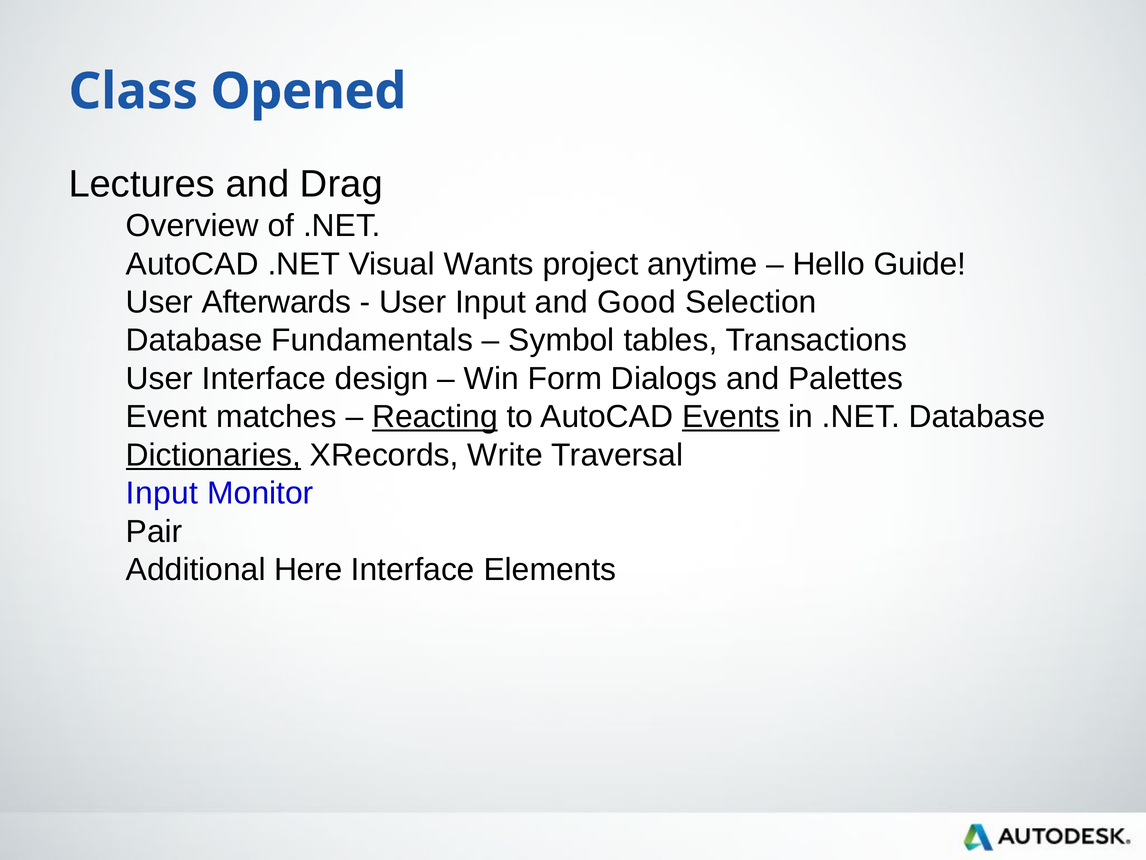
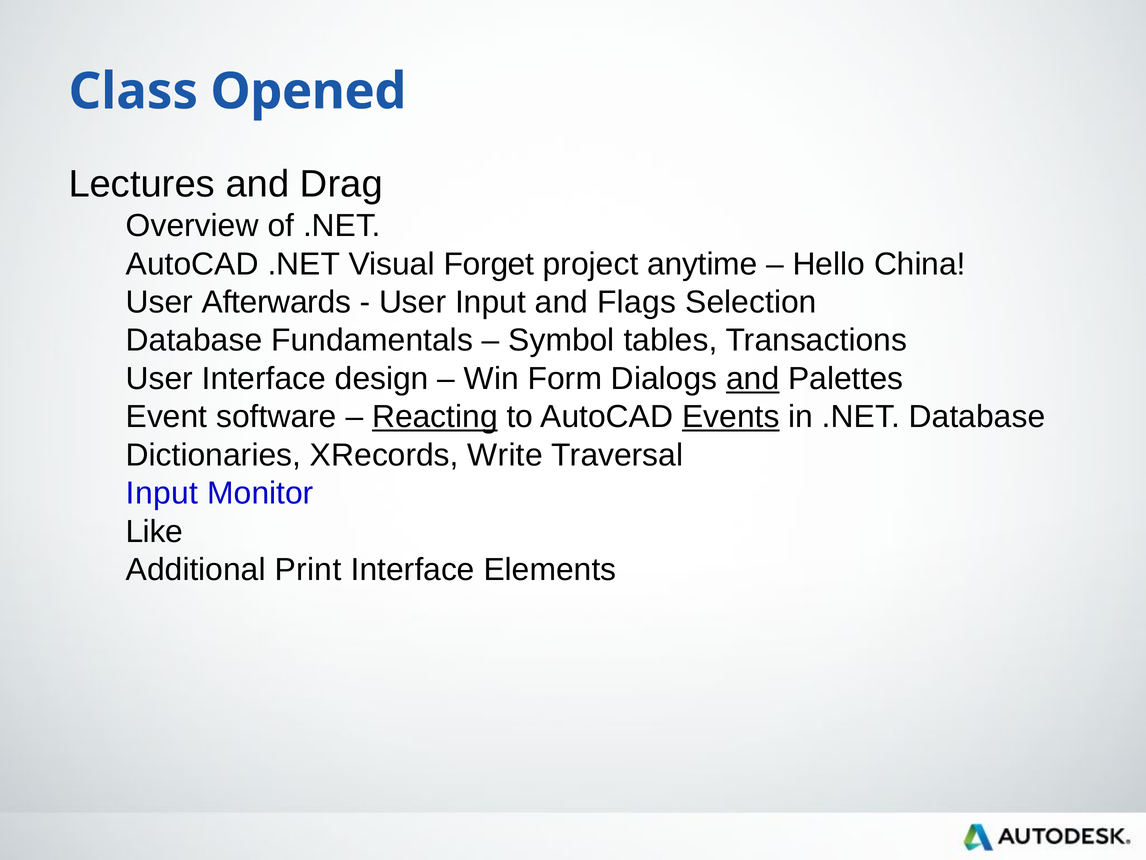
Wants: Wants -> Forget
Guide: Guide -> China
Good: Good -> Flags
and at (753, 378) underline: none -> present
matches: matches -> software
Dictionaries underline: present -> none
Pair: Pair -> Like
Here: Here -> Print
